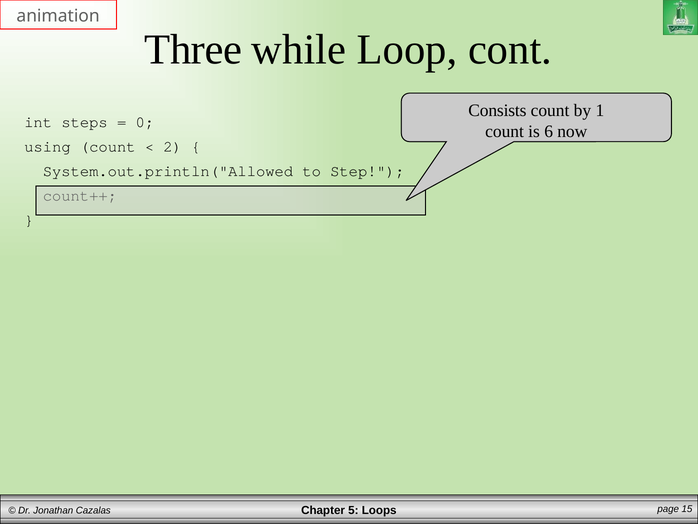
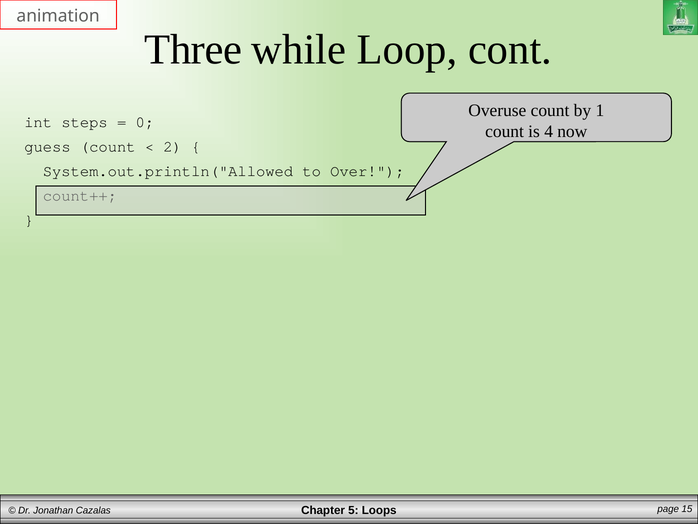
Consists: Consists -> Overuse
6: 6 -> 4
using: using -> guess
Step: Step -> Over
